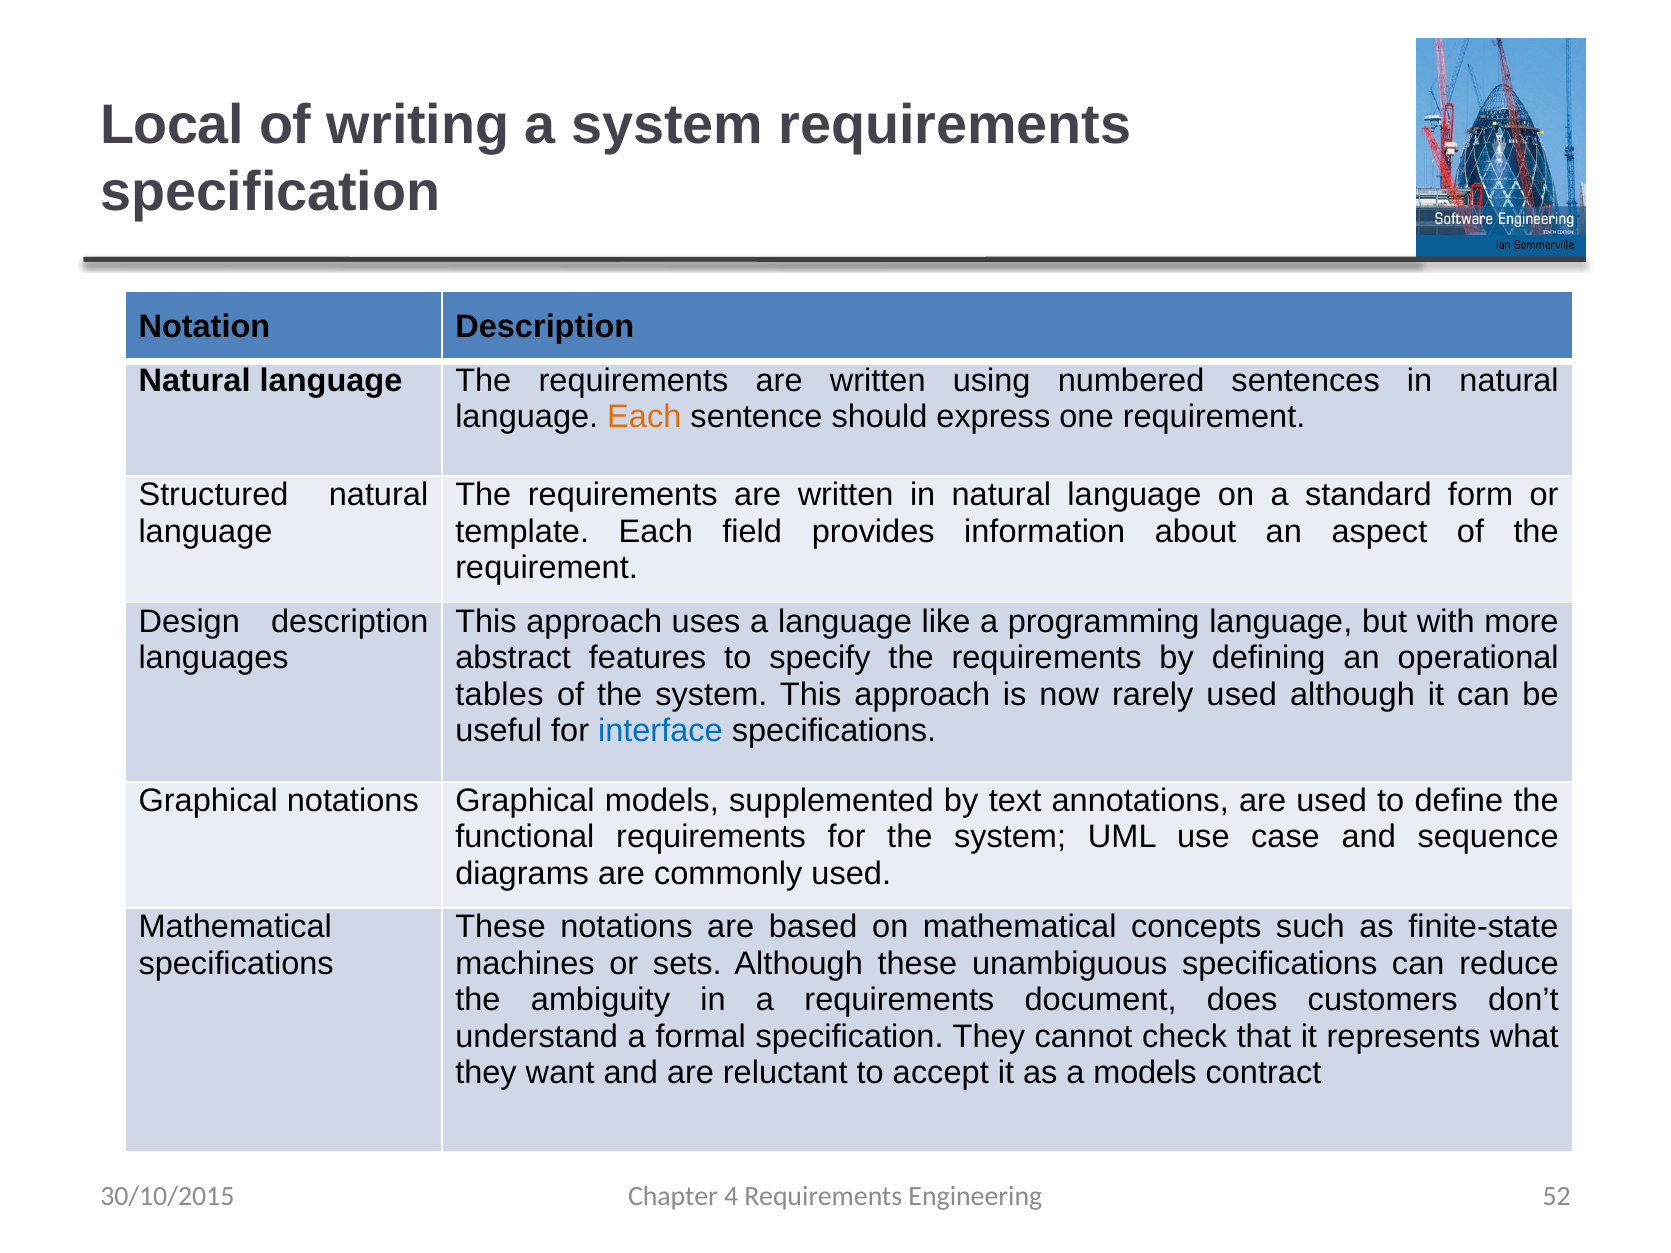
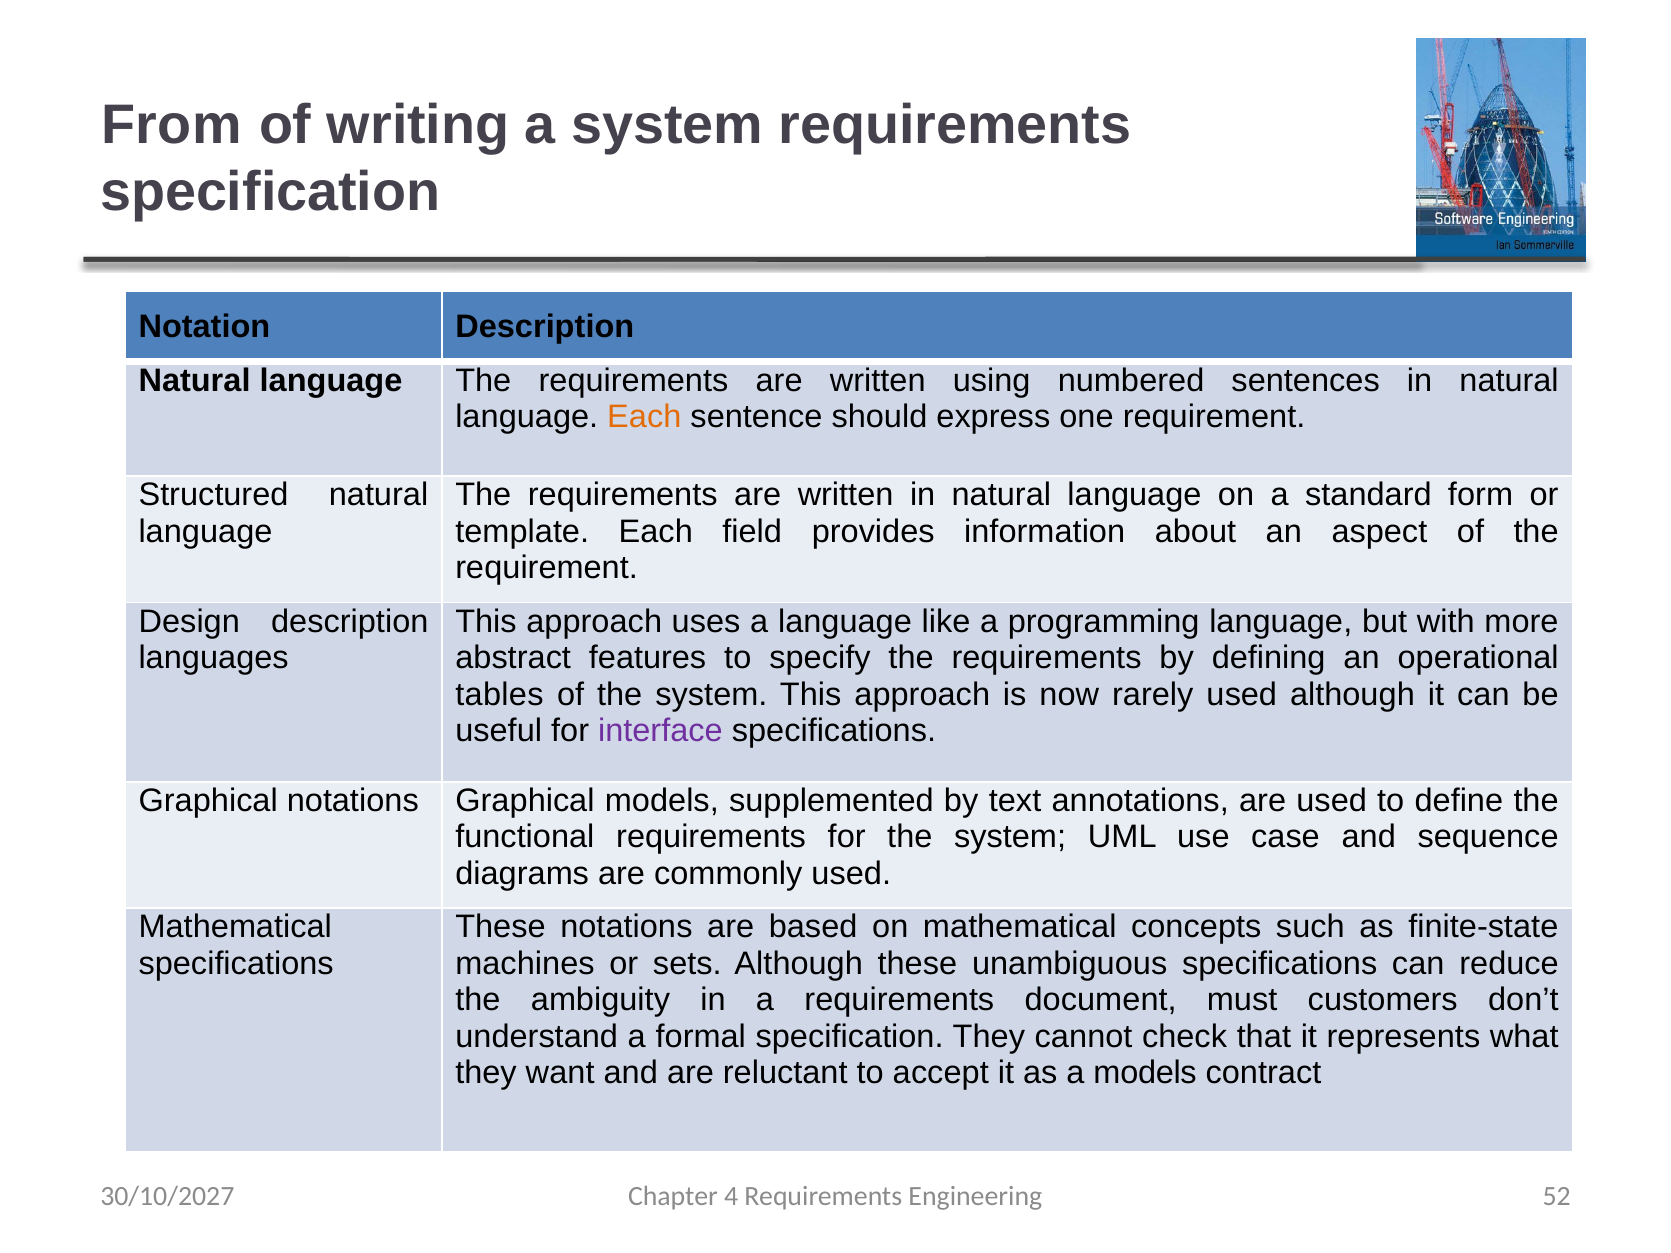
Local: Local -> From
interface colour: blue -> purple
does: does -> must
30/10/2015: 30/10/2015 -> 30/10/2027
